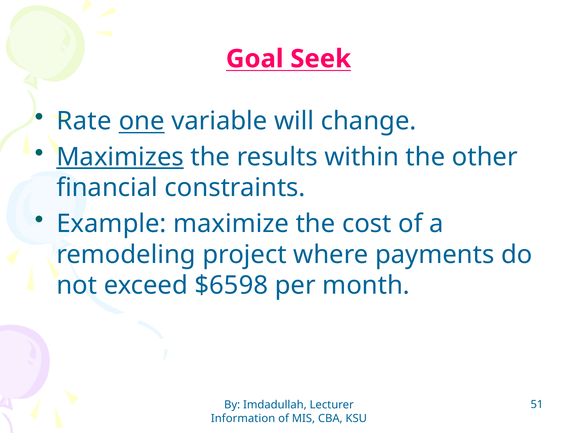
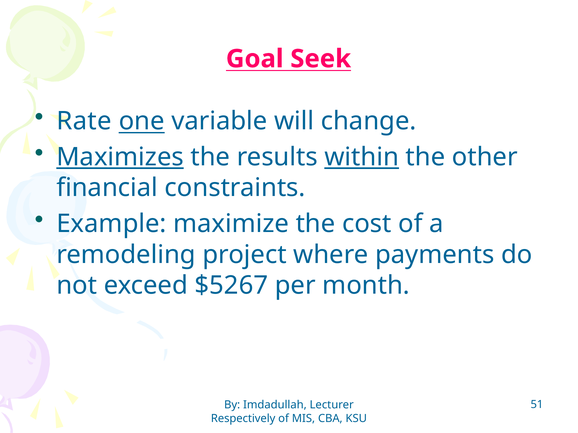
within underline: none -> present
$6598: $6598 -> $5267
Information: Information -> Respectively
